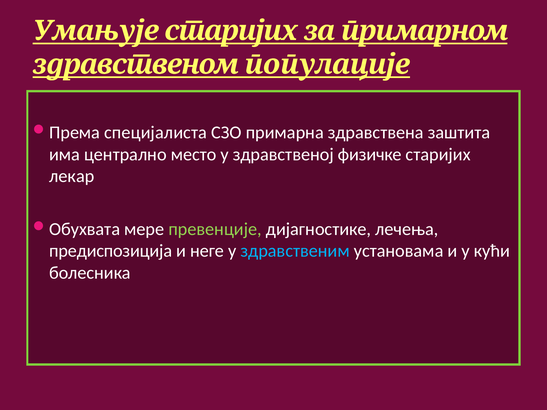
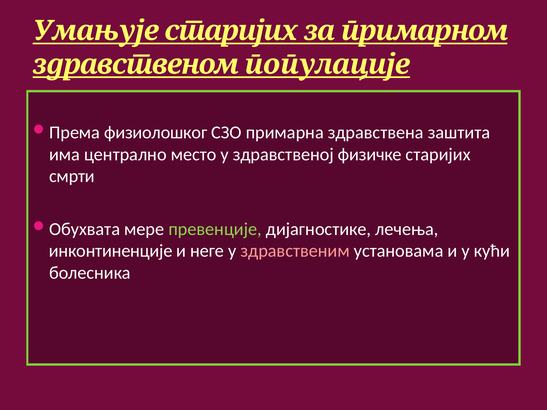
специјалиста: специјалиста -> физиолошког
лекар: лекар -> смрти
предиспозиција: предиспозиција -> инконтиненције
здравственим colour: light blue -> pink
